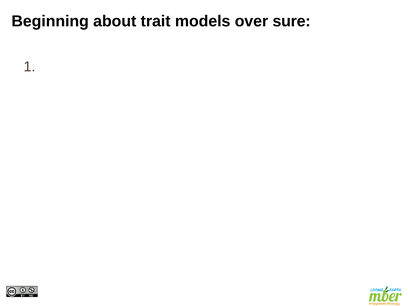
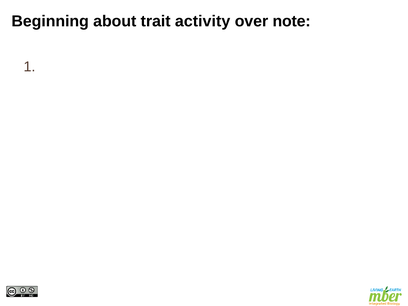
models: models -> activity
sure: sure -> note
